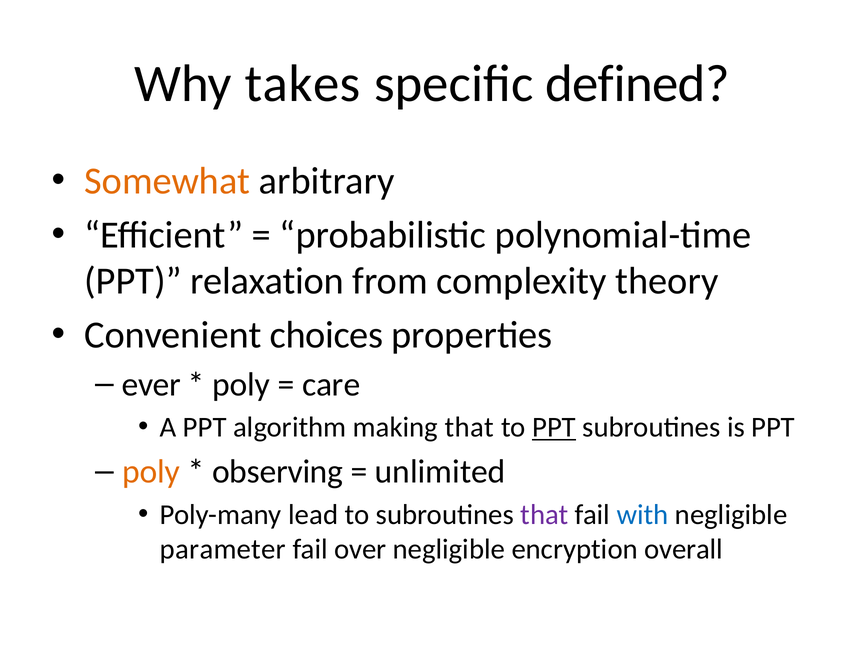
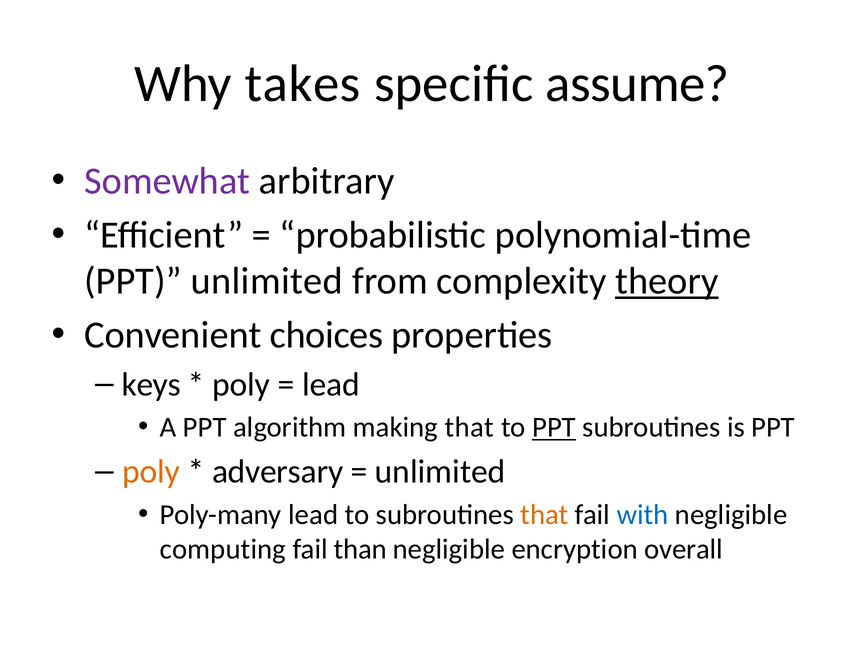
defined: defined -> assume
Somewhat colour: orange -> purple
PPT relaxation: relaxation -> unlimited
theory underline: none -> present
ever: ever -> keys
care at (331, 385): care -> lead
observing: observing -> adversary
that at (544, 515) colour: purple -> orange
parameter: parameter -> computing
over: over -> than
